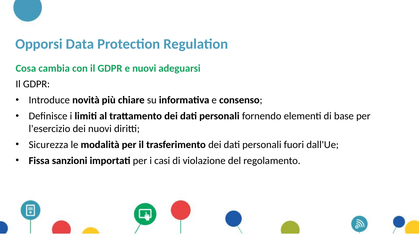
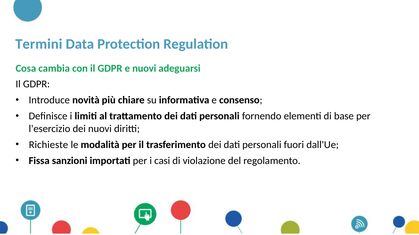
Opporsi: Opporsi -> Termini
Sicurezza: Sicurezza -> Richieste
